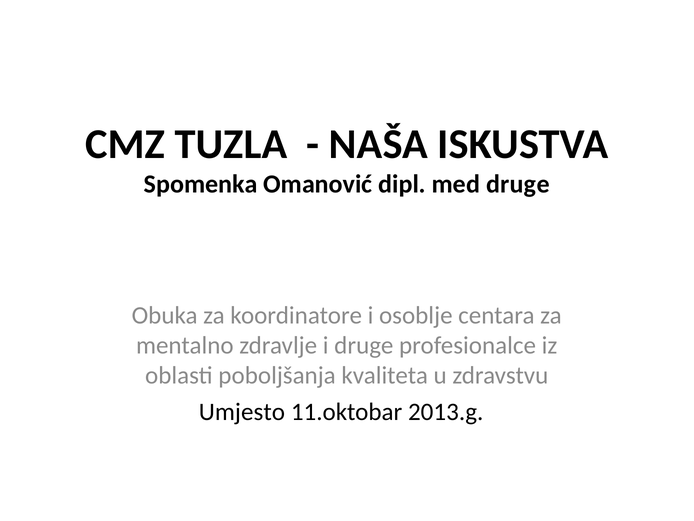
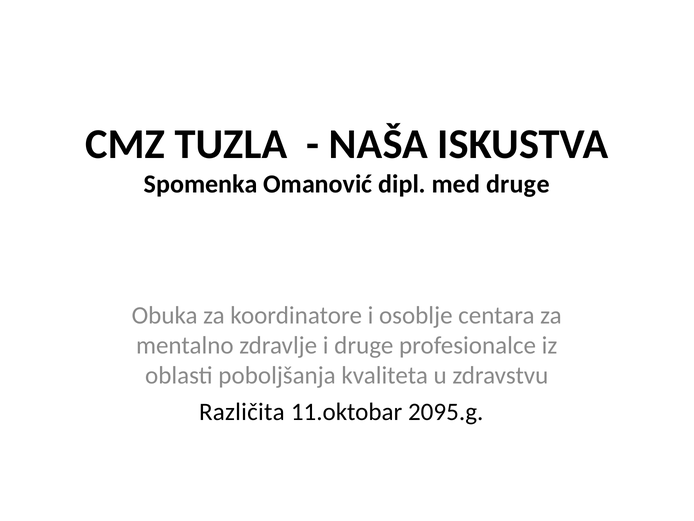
Umjesto: Umjesto -> Različita
2013.g: 2013.g -> 2095.g
